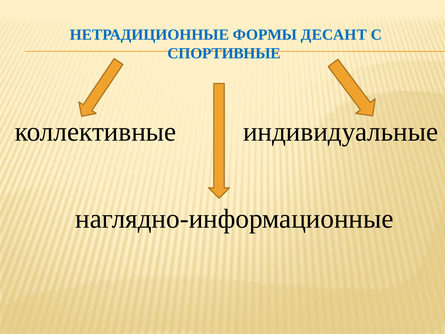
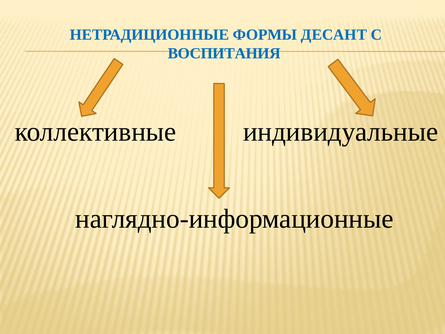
СПОРТИВНЫЕ: СПОРТИВНЫЕ -> ВОСПИТАНИЯ
